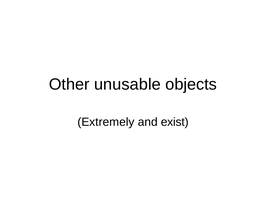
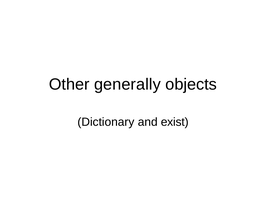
unusable: unusable -> generally
Extremely: Extremely -> Dictionary
